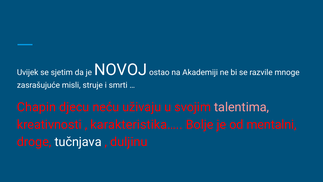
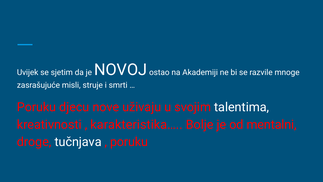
Chapin at (37, 107): Chapin -> Poruku
neću: neću -> nove
talentima colour: pink -> white
duljinu at (129, 142): duljinu -> poruku
